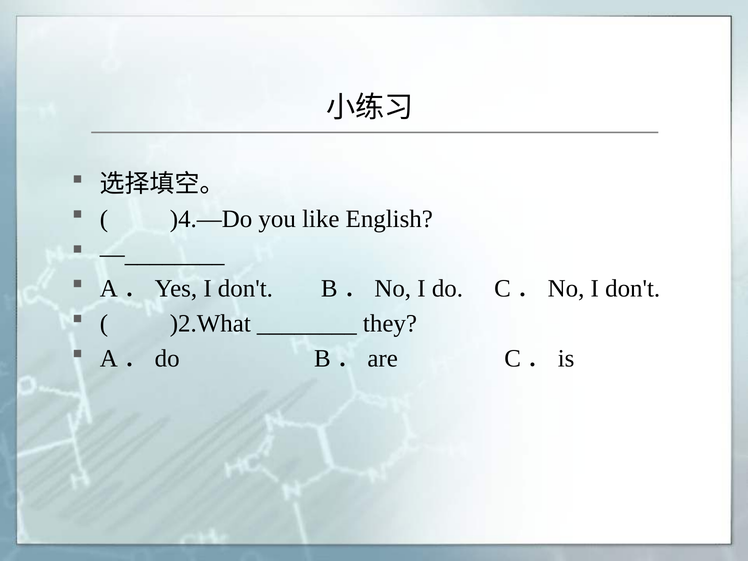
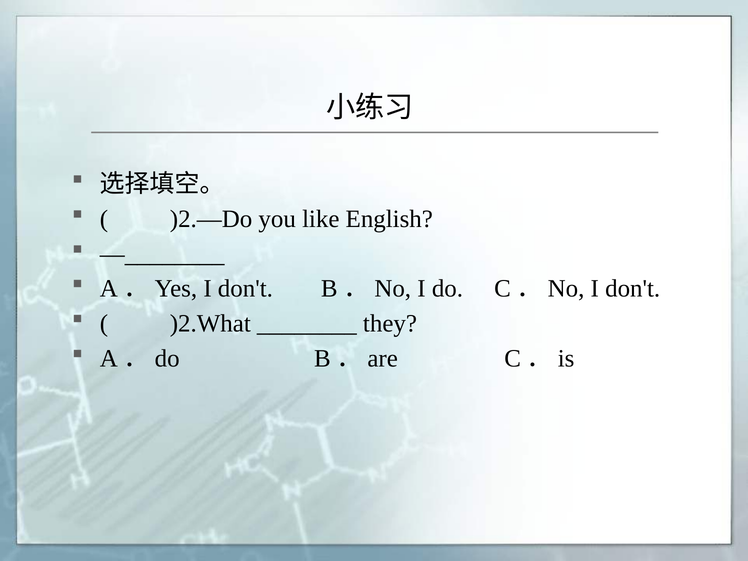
)4.—Do: )4.—Do -> )2.—Do
